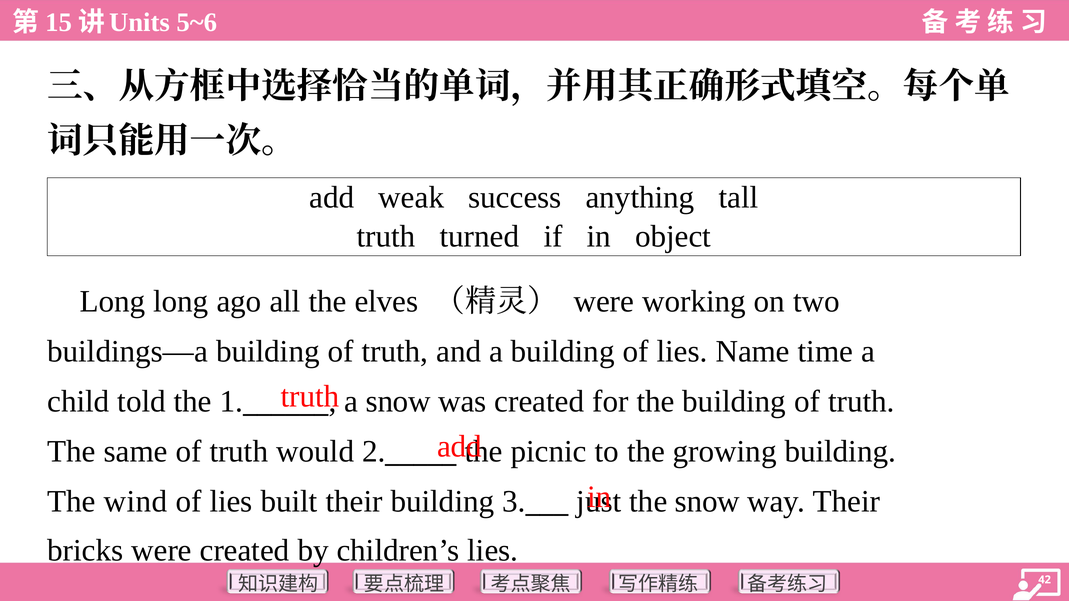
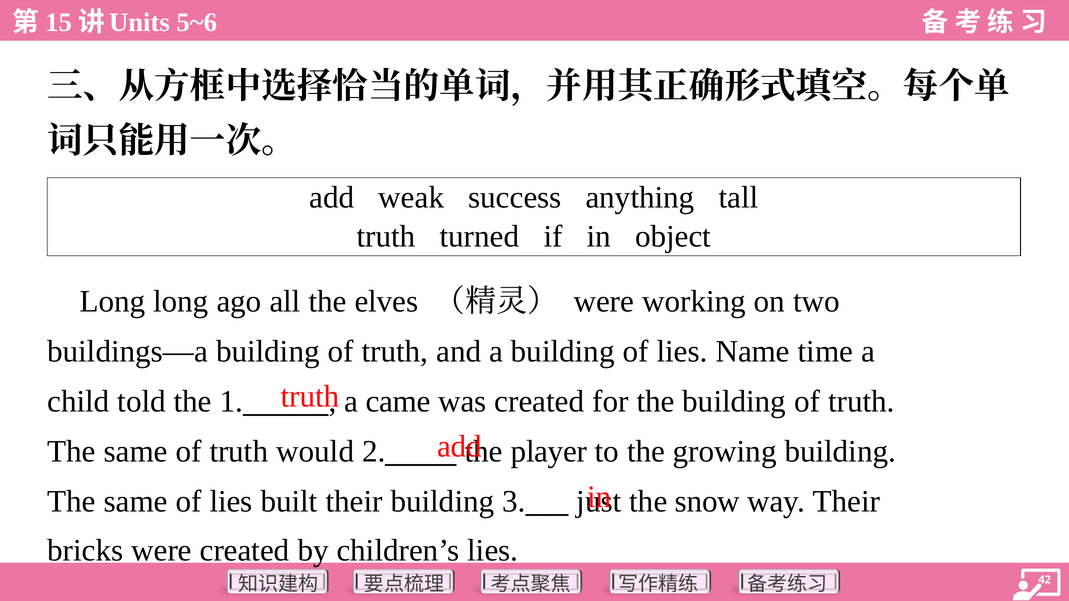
a snow: snow -> came
picnic: picnic -> player
wind at (135, 502): wind -> same
